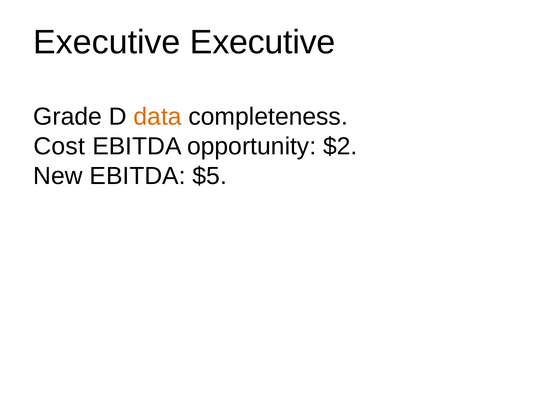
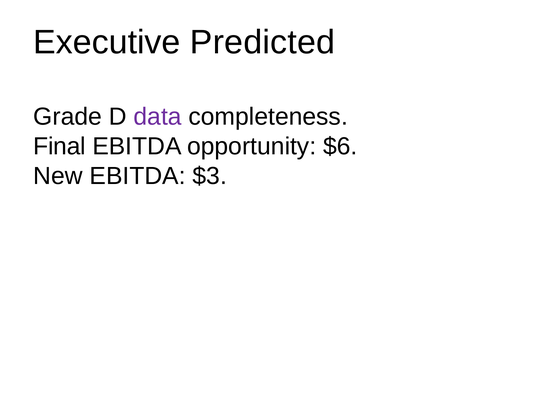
Executive Executive: Executive -> Predicted
data colour: orange -> purple
Cost: Cost -> Final
$2: $2 -> $6
$5: $5 -> $3
